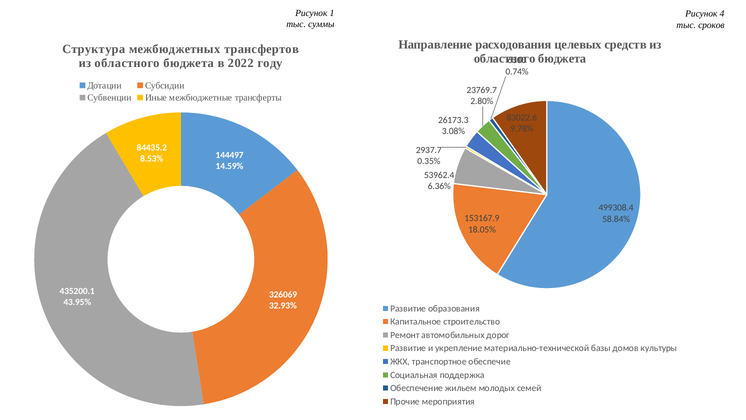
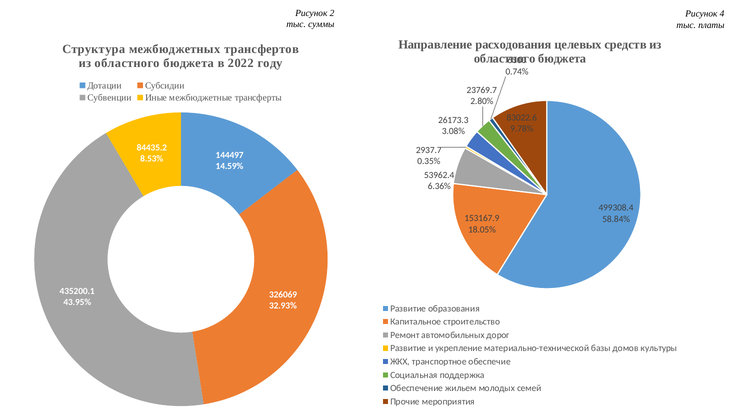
1: 1 -> 2
сроков: сроков -> платы
